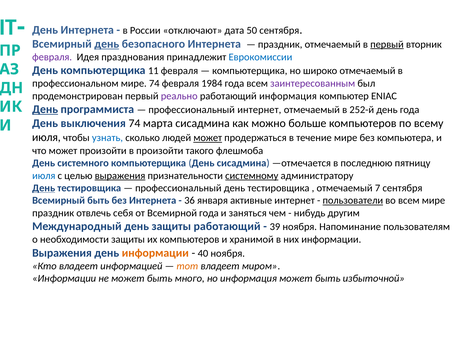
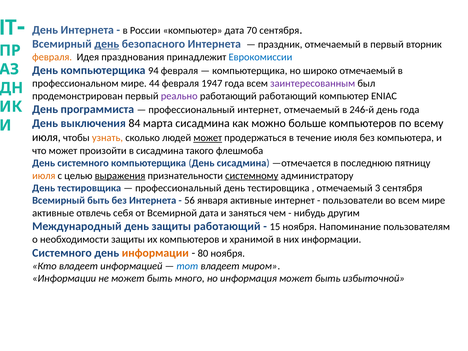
России отключают: отключают -> компьютер
50: 50 -> 70
первый at (387, 44) underline: present -> none
февраля at (52, 57) colour: purple -> orange
11: 11 -> 94
мире 74: 74 -> 44
1984: 1984 -> 1947
работающий информация: информация -> работающий
День at (45, 109) underline: present -> none
252-й: 252-й -> 246-й
выключения 74: 74 -> 84
узнать colour: blue -> orange
течение мире: мире -> июля
в произойти: произойти -> сисадмина
июля at (44, 176) colour: blue -> orange
День at (44, 188) underline: present -> none
7: 7 -> 3
36: 36 -> 56
пользователи underline: present -> none
праздник at (53, 213): праздник -> активные
Всемирной года: года -> дата
39: 39 -> 15
Выражения at (62, 253): Выражения -> Системного
40: 40 -> 80
тот colour: orange -> blue
